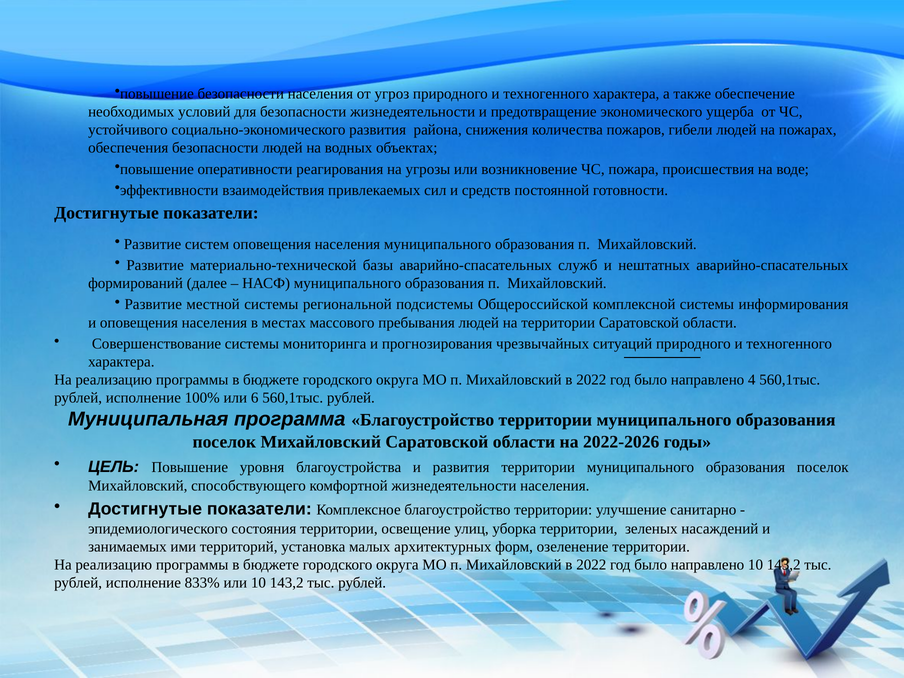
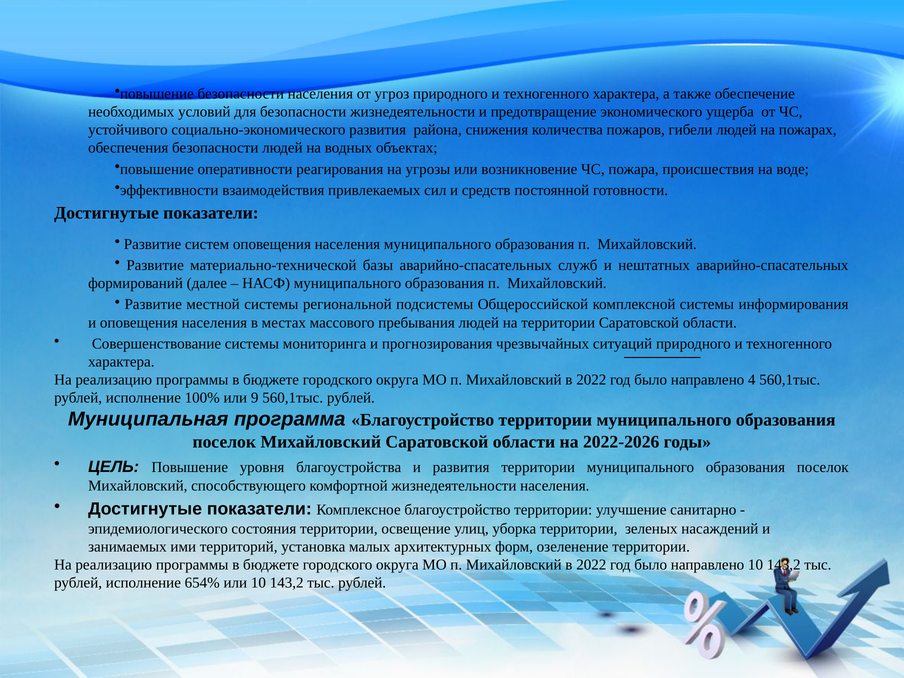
6: 6 -> 9
833%: 833% -> 654%
